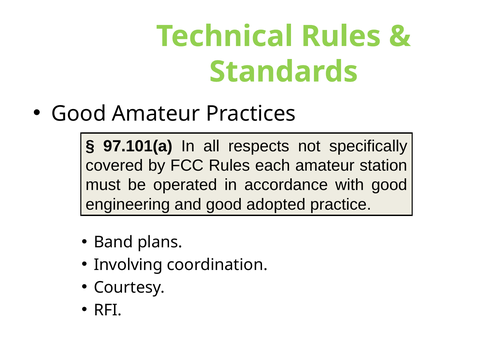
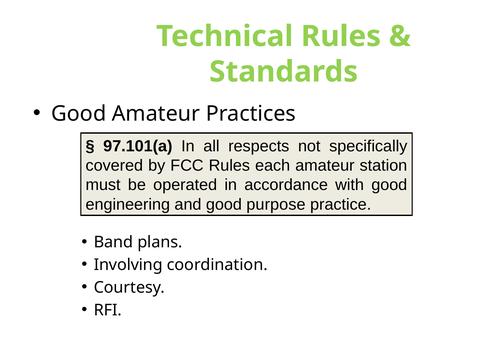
adopted: adopted -> purpose
